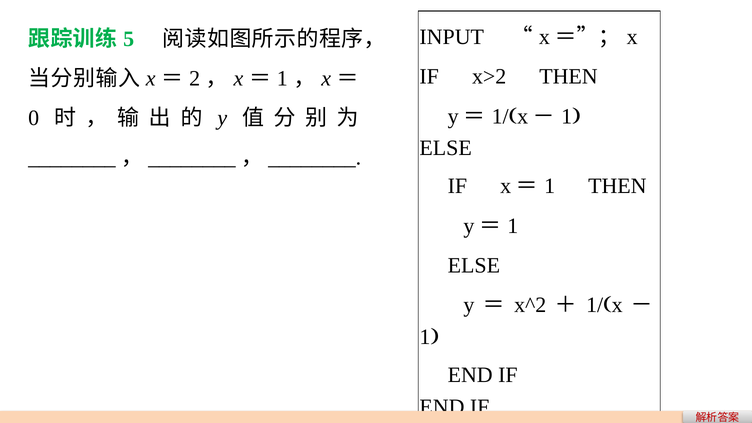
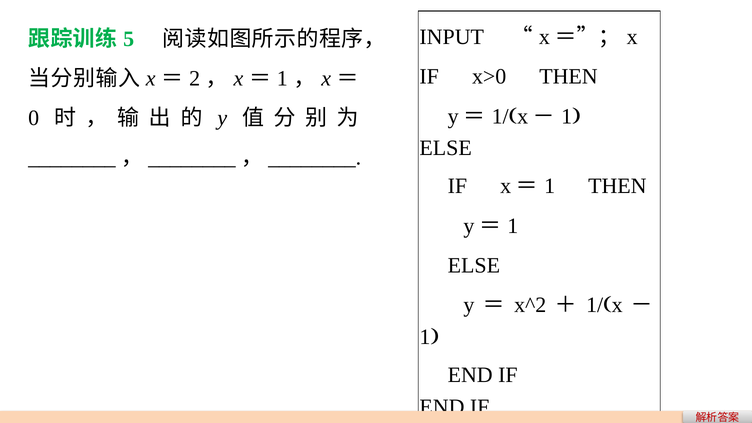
x>2: x>2 -> x>0
